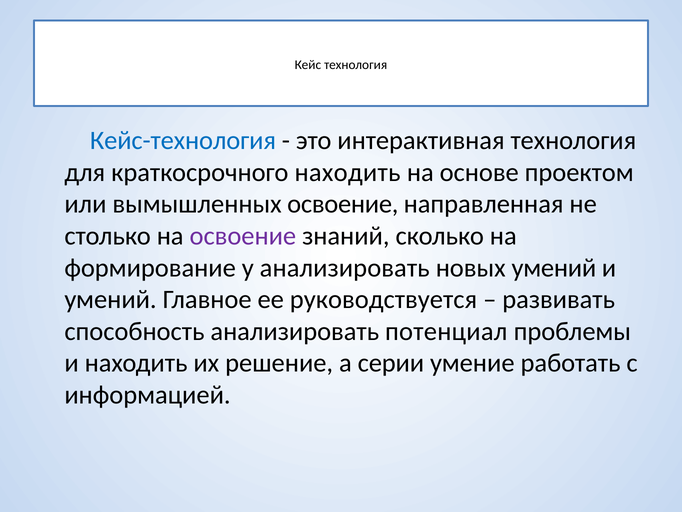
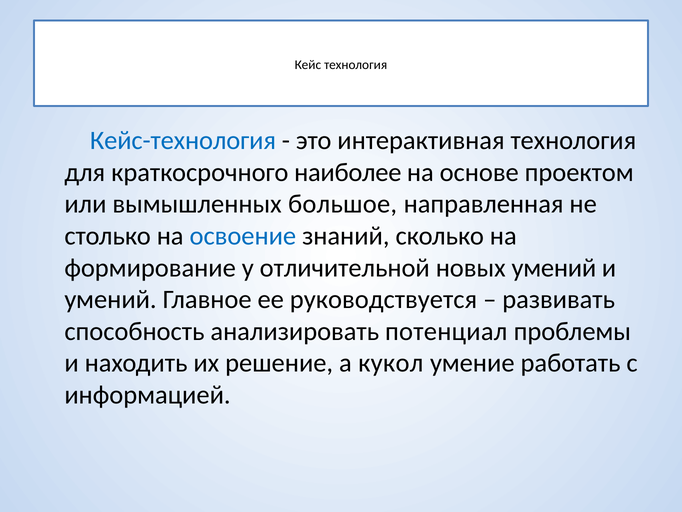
краткосрочного находить: находить -> наиболее
вымышленных освоение: освоение -> большое
освоение at (243, 236) colour: purple -> blue
у анализировать: анализировать -> отличительной
серии: серии -> кукол
